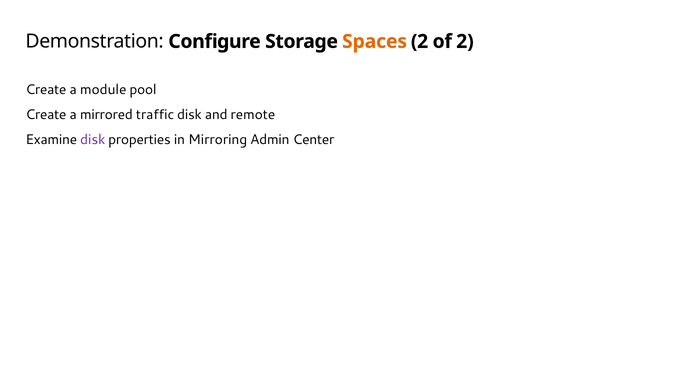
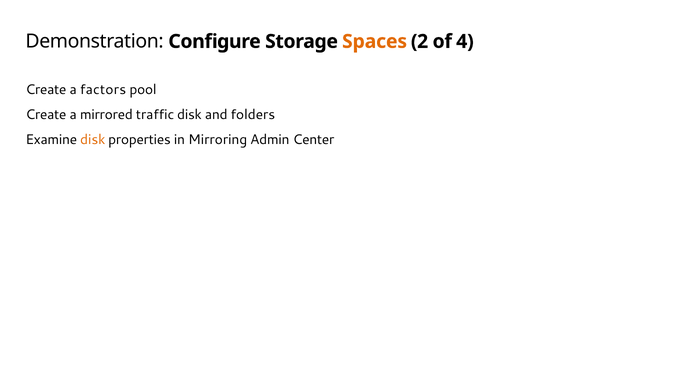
of 2: 2 -> 4
module: module -> factors
remote: remote -> folders
disk at (93, 139) colour: purple -> orange
